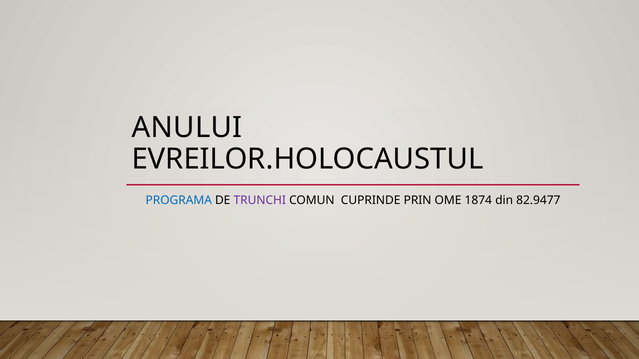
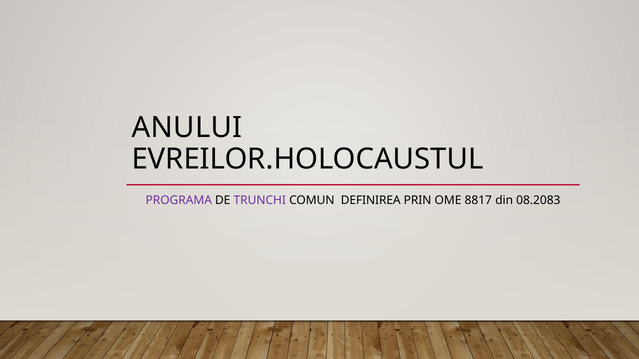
PROGRAMA colour: blue -> purple
CUPRINDE: CUPRINDE -> DEFINIREA
1874: 1874 -> 8817
82.9477: 82.9477 -> 08.2083
